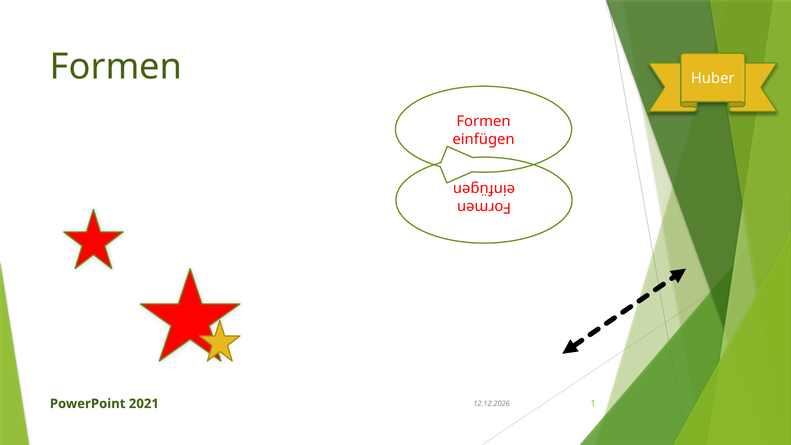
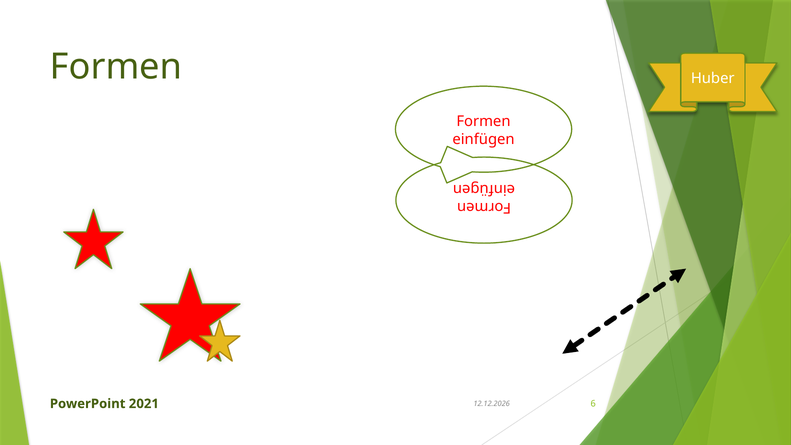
1: 1 -> 6
